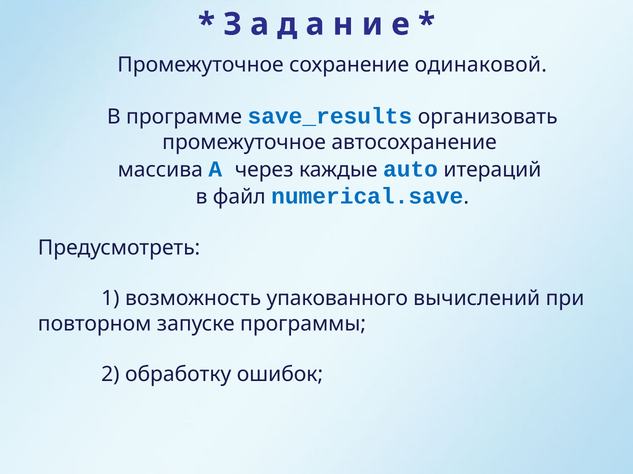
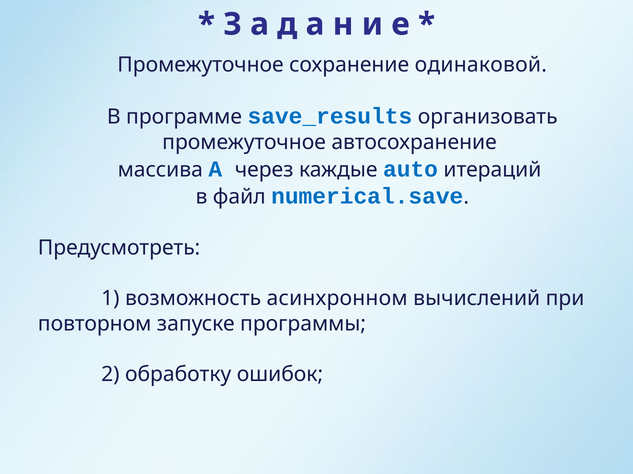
упакованного: упакованного -> асинхронном
